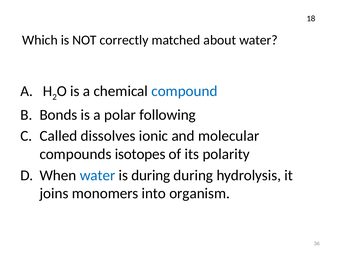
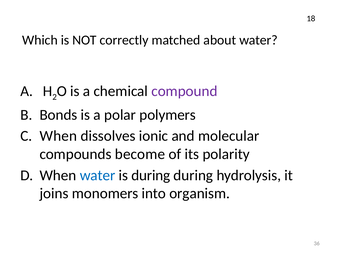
compound colour: blue -> purple
following: following -> polymers
Called at (58, 136): Called -> When
isotopes: isotopes -> become
